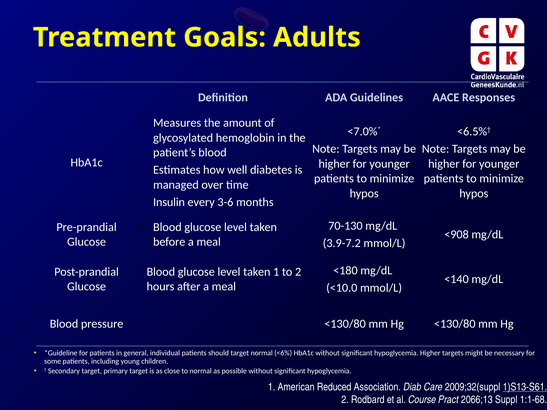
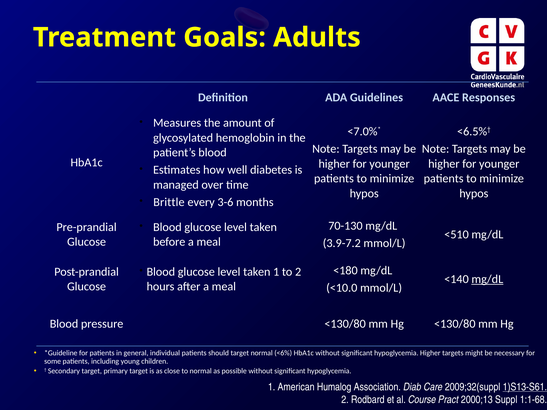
Insulin: Insulin -> Brittle
<908: <908 -> <510
mg/dL at (487, 279) underline: none -> present
Reduced: Reduced -> Humalog
2066;13: 2066;13 -> 2000;13
